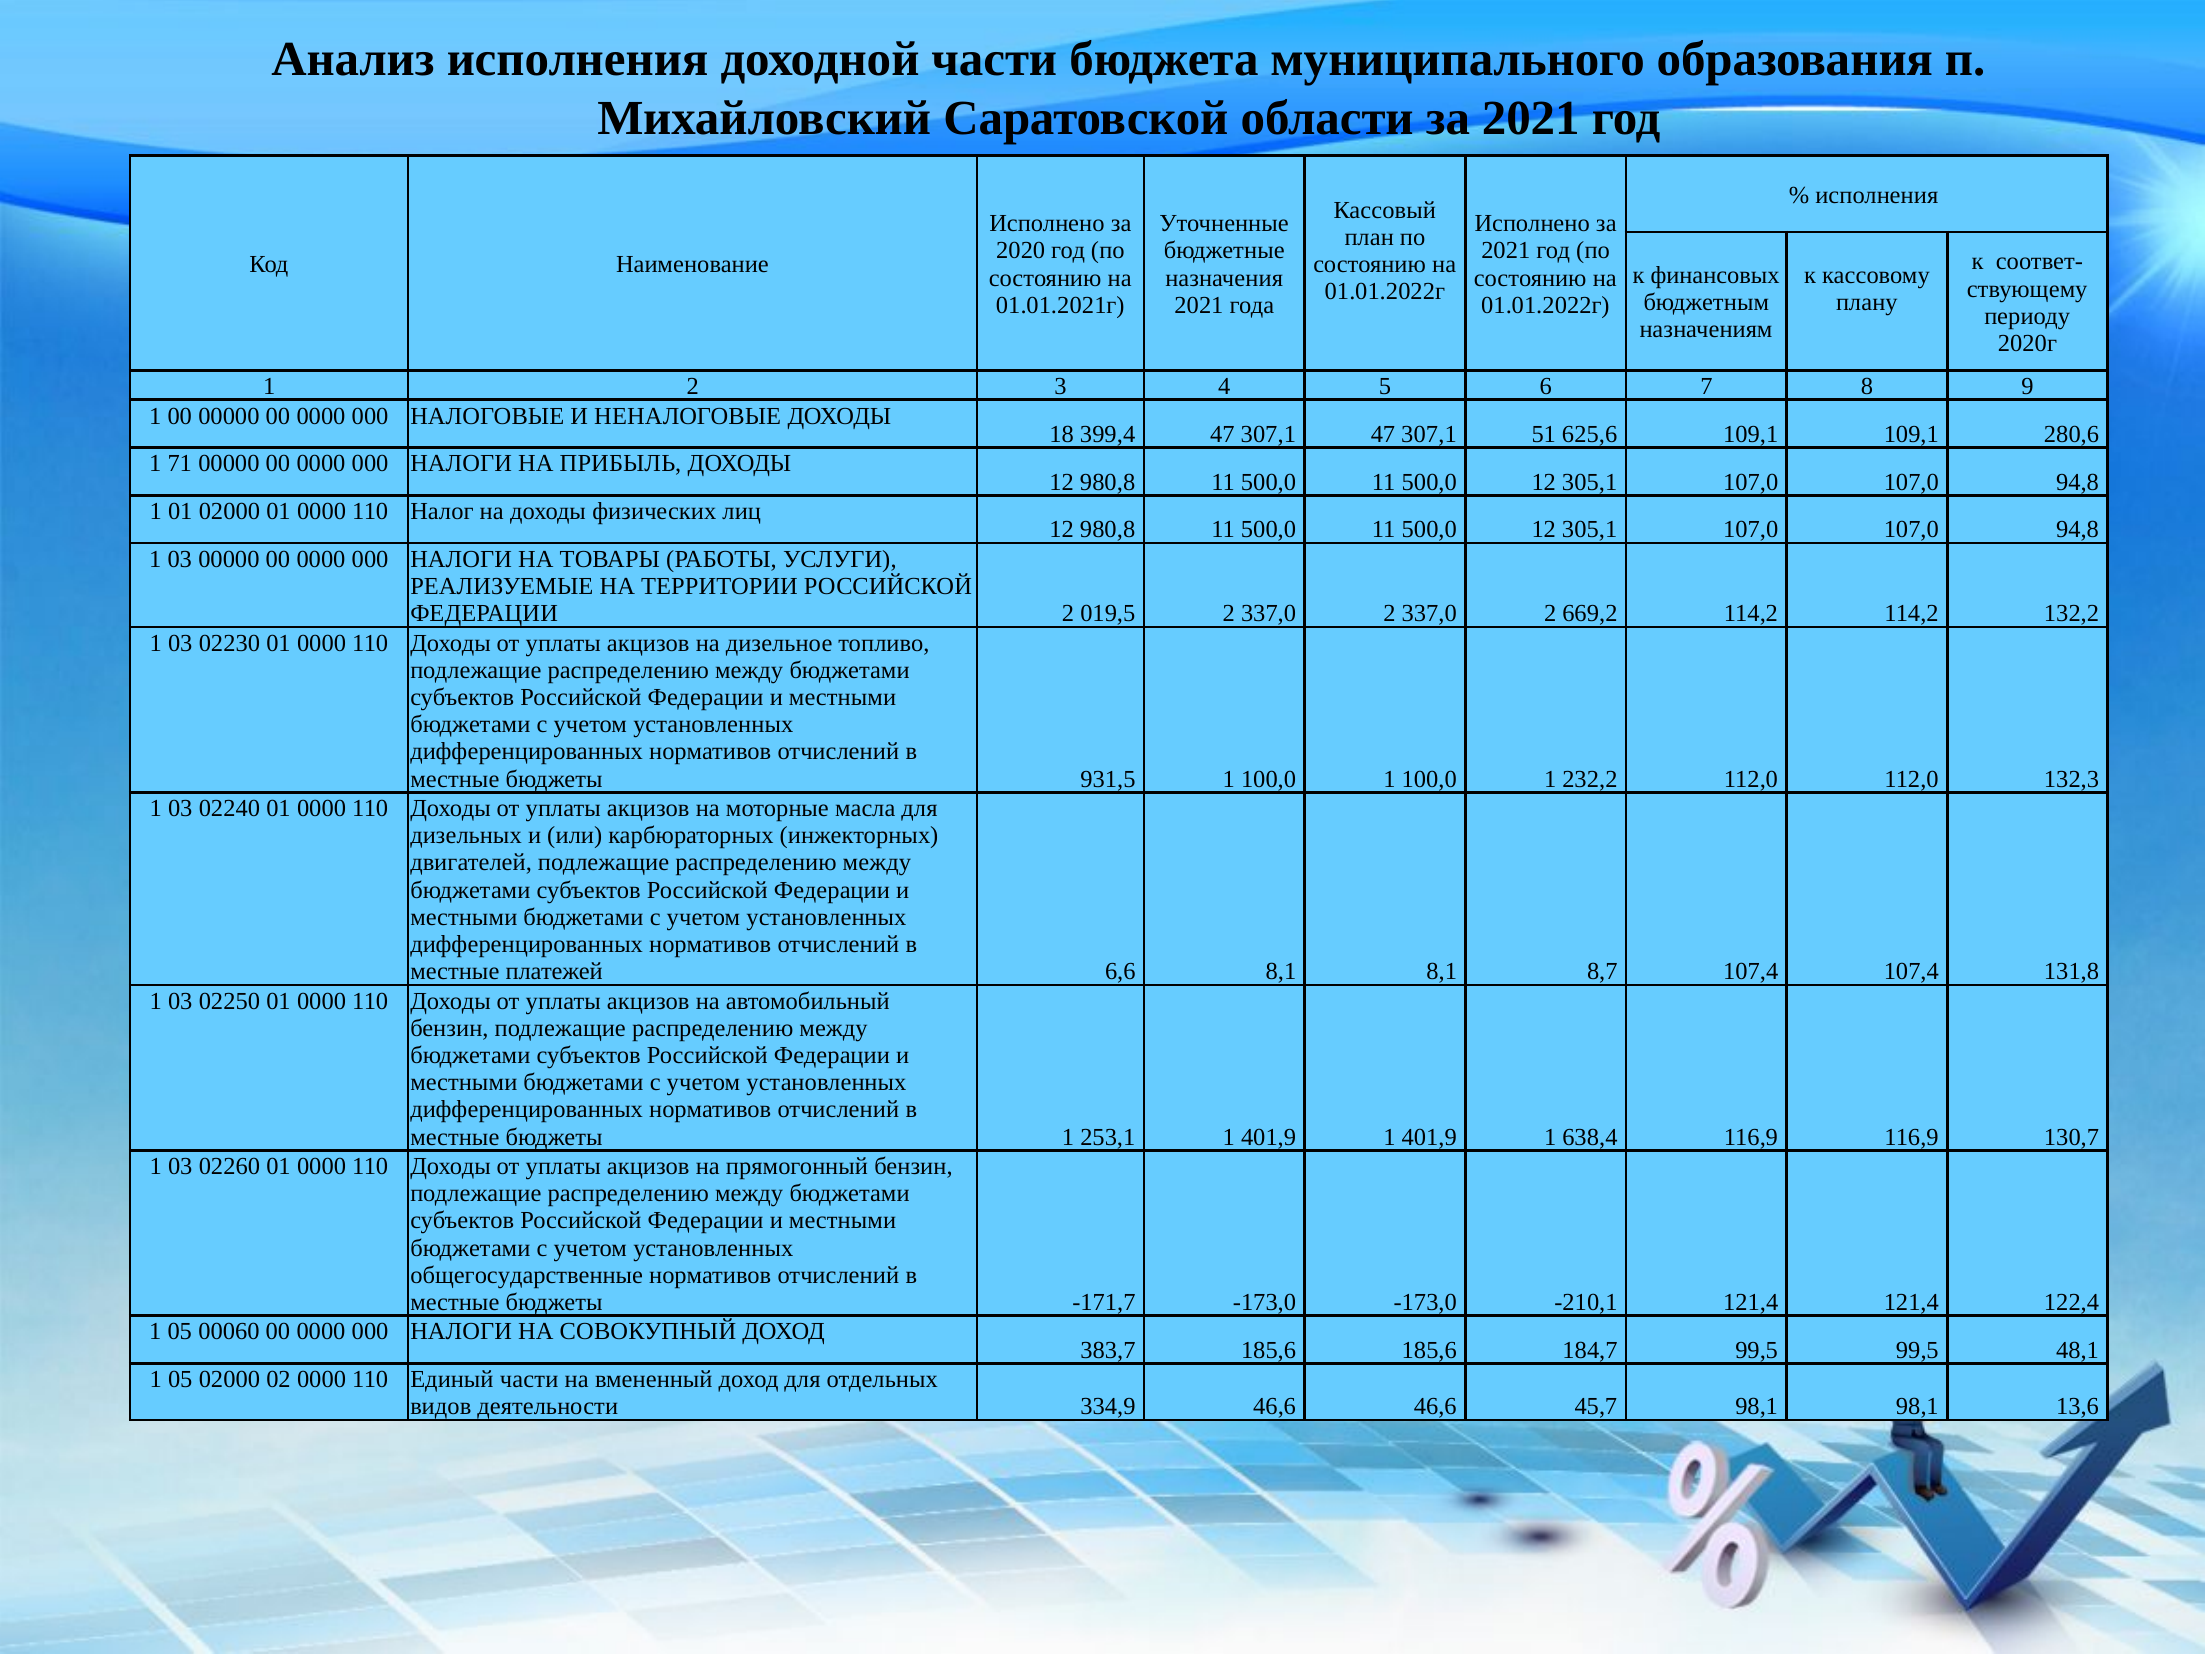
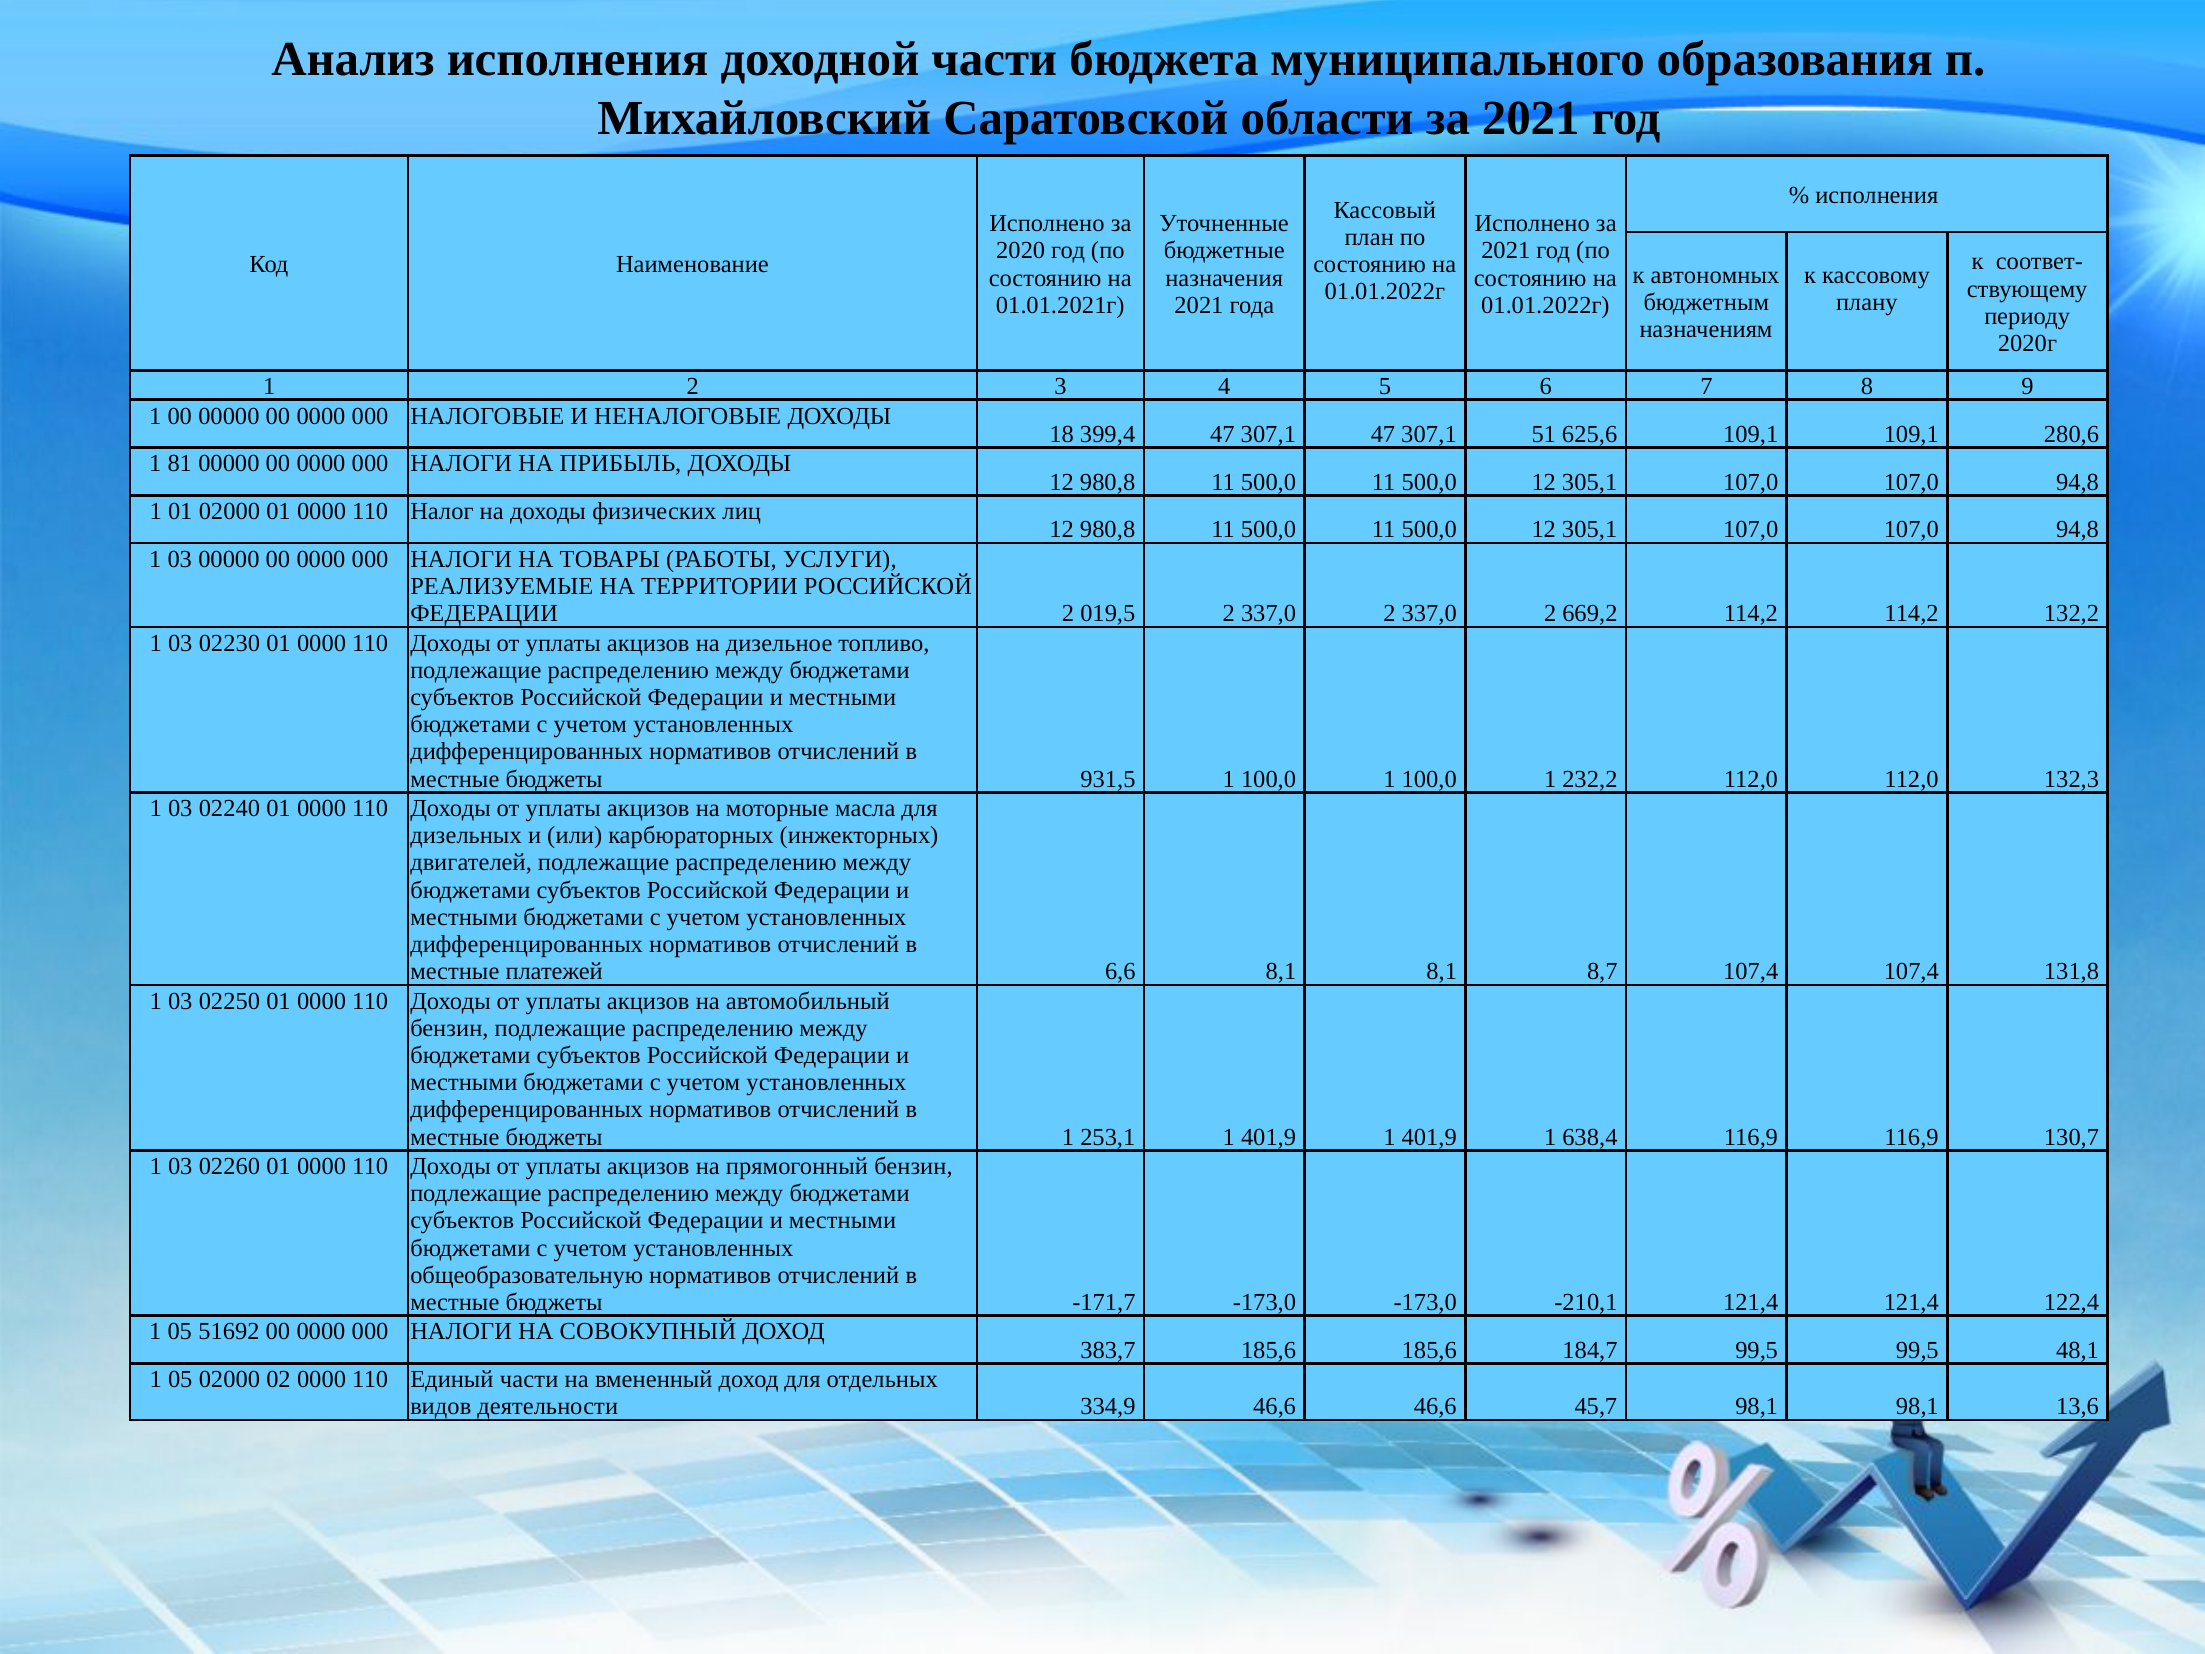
финансовых: финансовых -> автономных
71: 71 -> 81
общегосударственные: общегосударственные -> общеобразовательную
00060: 00060 -> 51692
